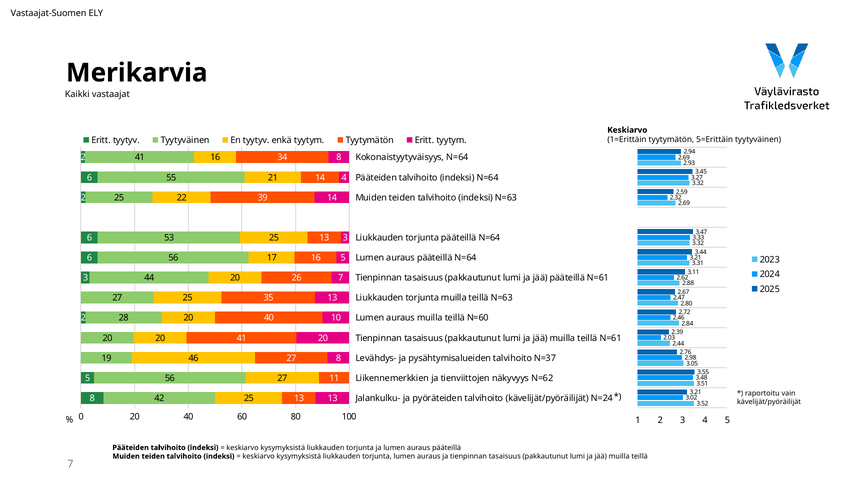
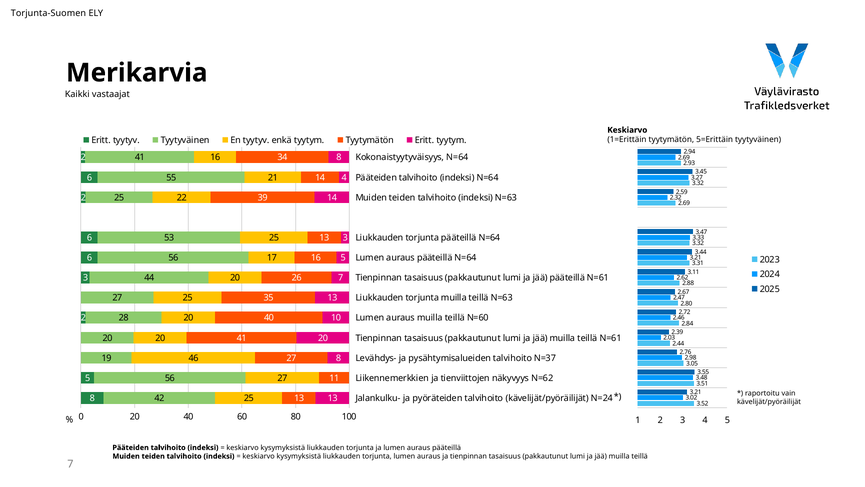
Vastaajat-Suomen: Vastaajat-Suomen -> Torjunta-Suomen
